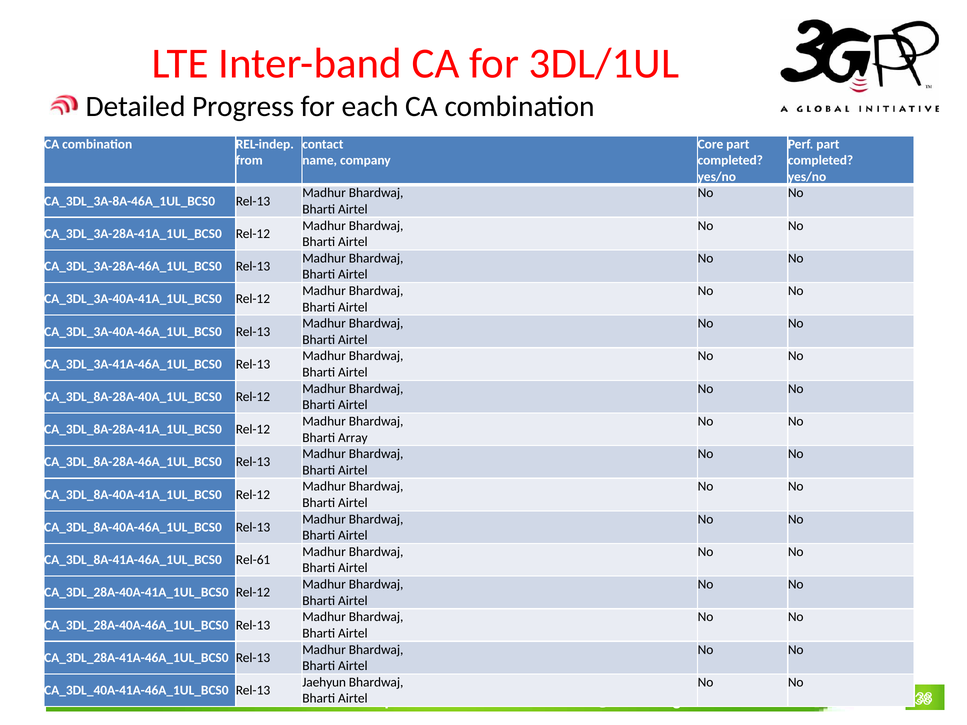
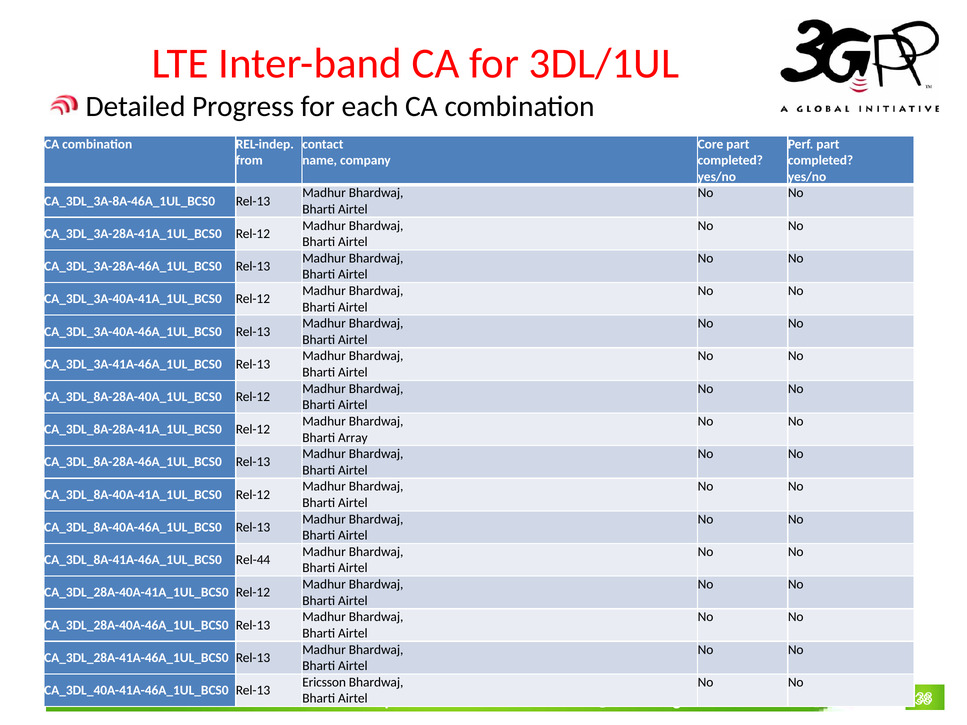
Rel-61: Rel-61 -> Rel-44
Jaehyun: Jaehyun -> Ericsson
